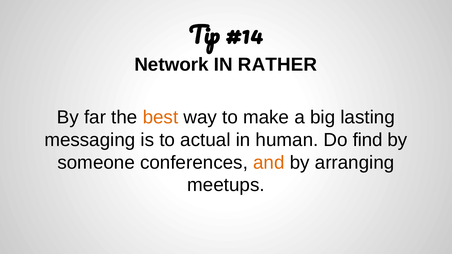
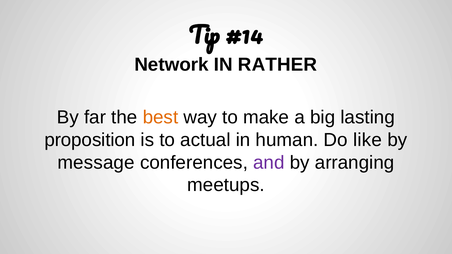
messaging: messaging -> proposition
find: find -> like
someone: someone -> message
and colour: orange -> purple
